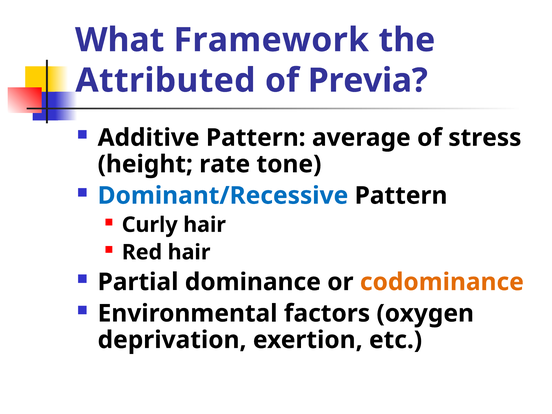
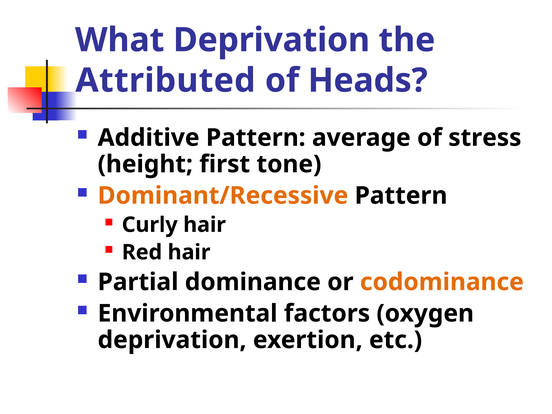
What Framework: Framework -> Deprivation
Previa: Previa -> Heads
rate: rate -> first
Dominant/Recessive colour: blue -> orange
